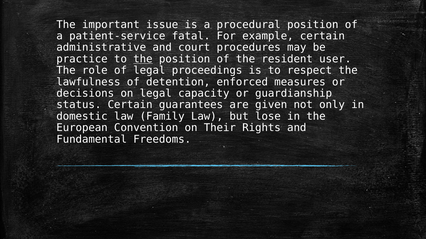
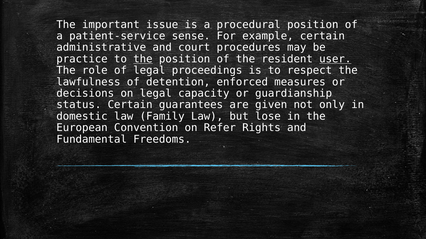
fatal: fatal -> sense
user underline: none -> present
Their: Their -> Refer
